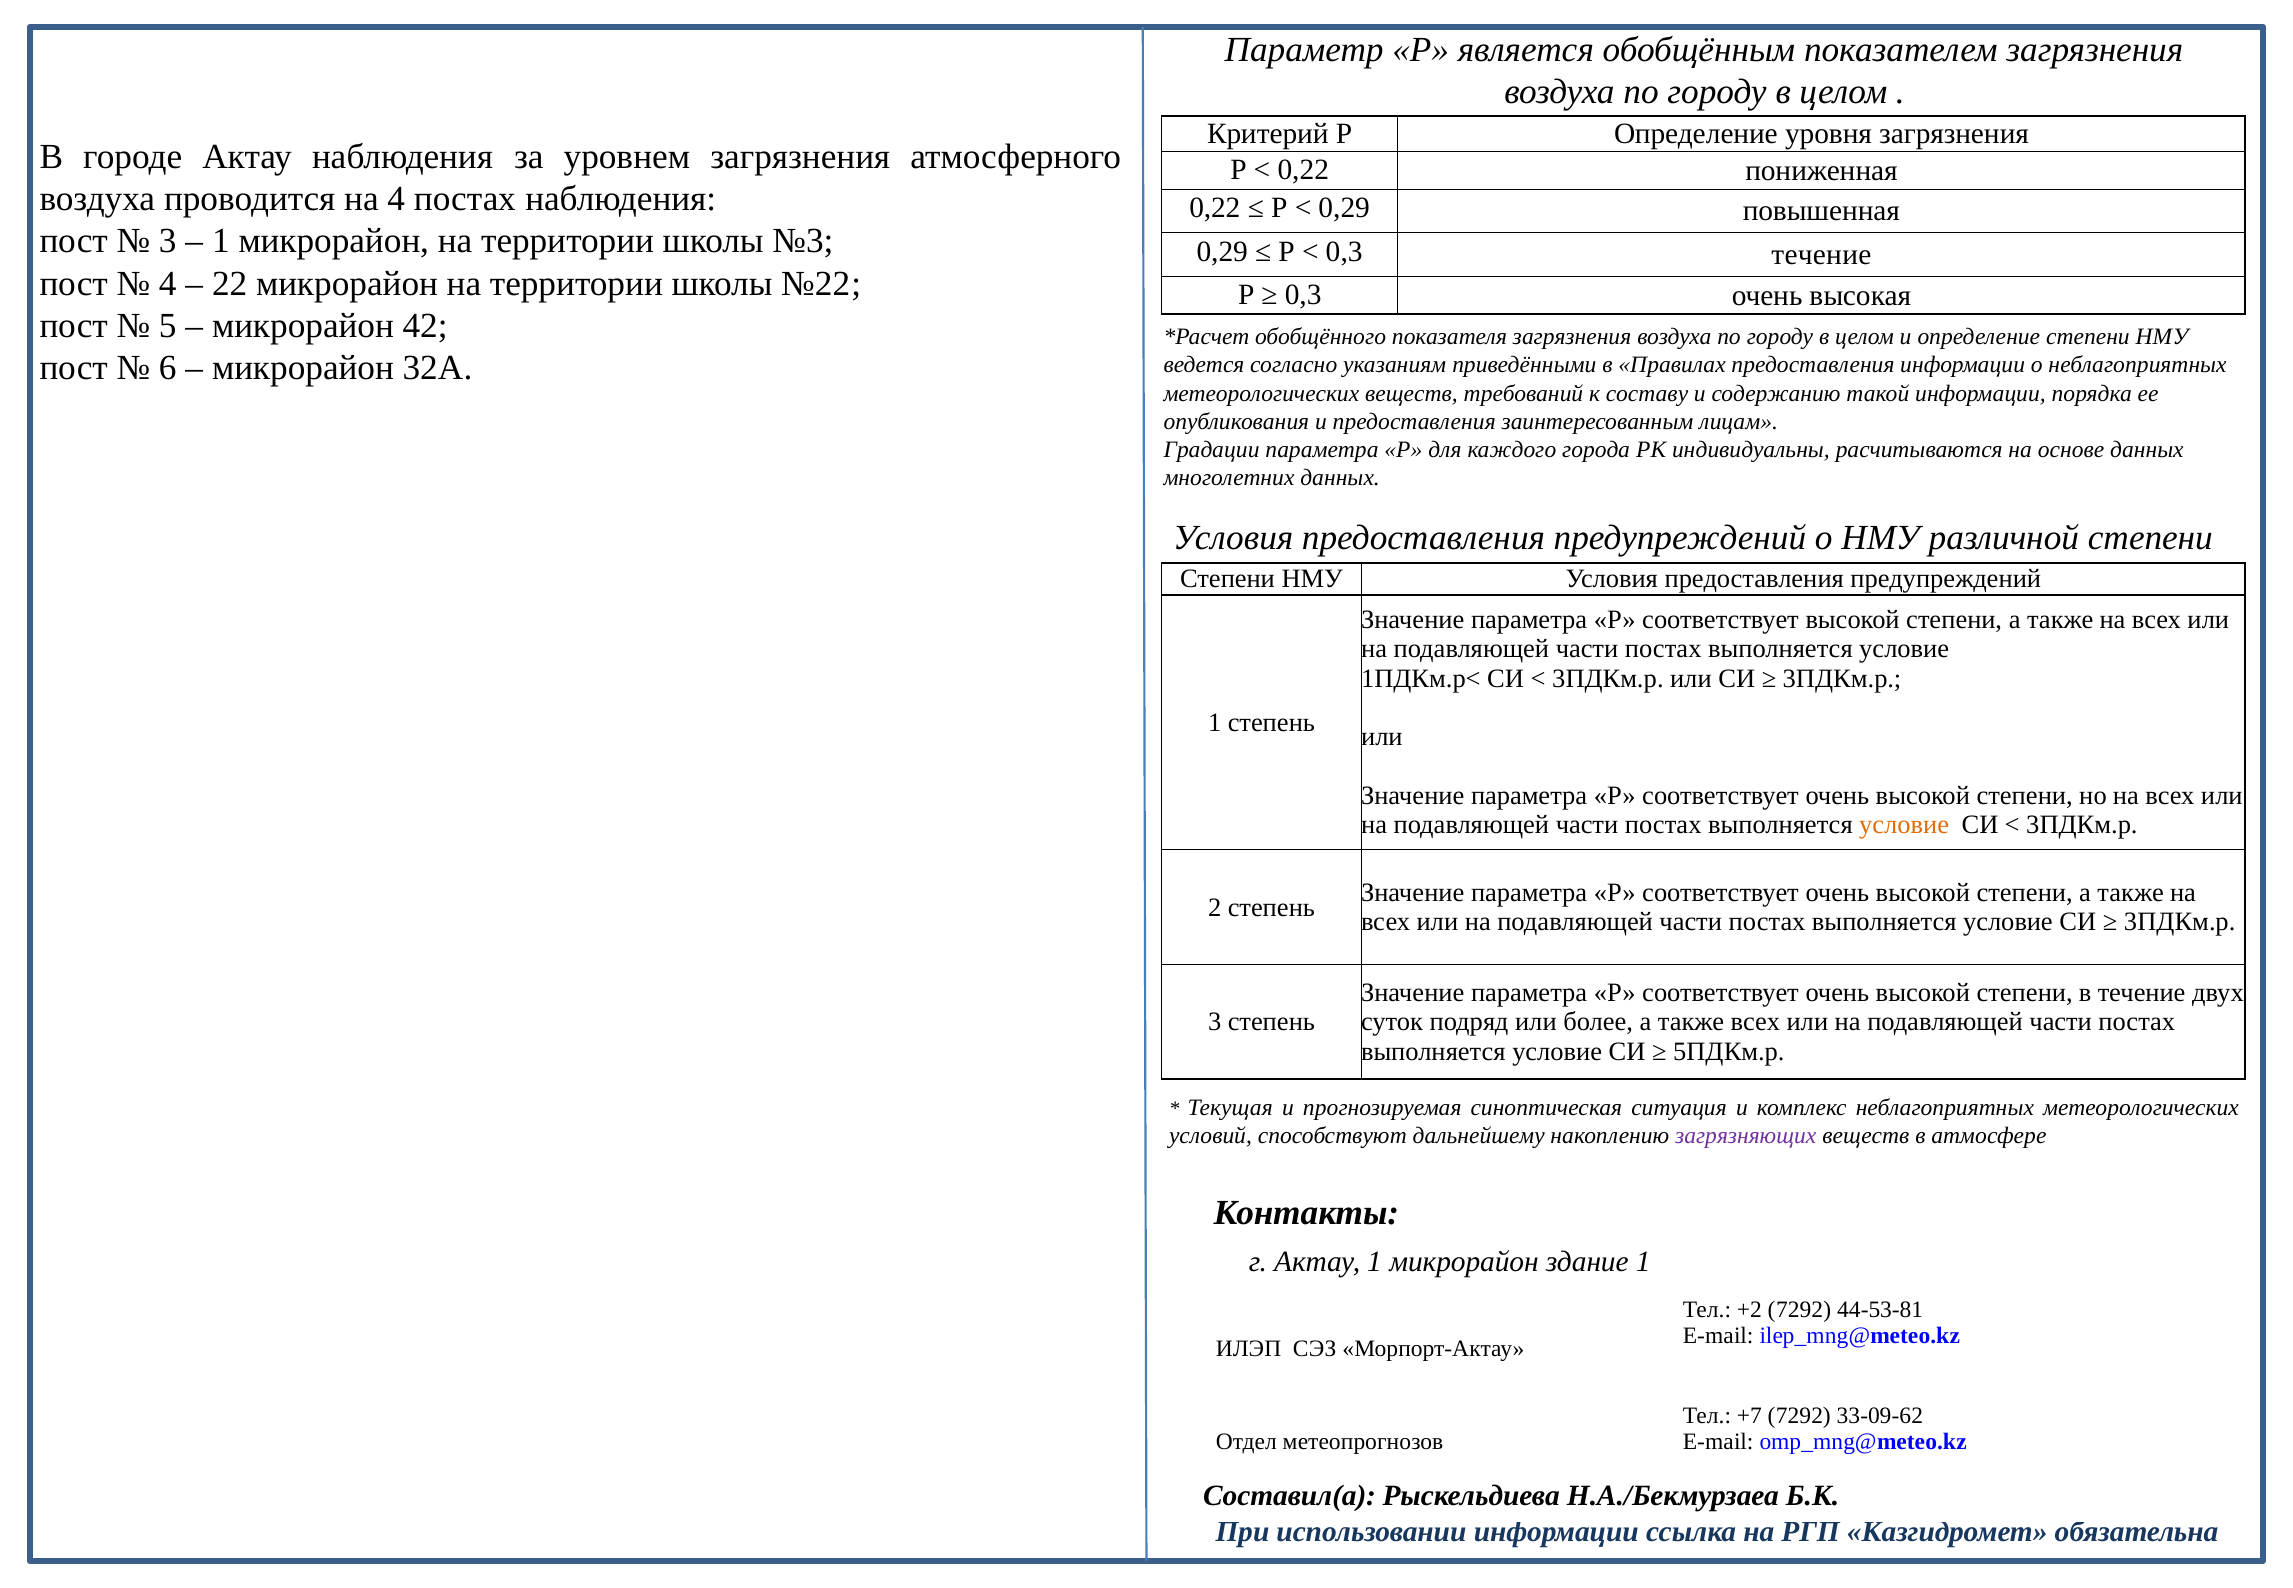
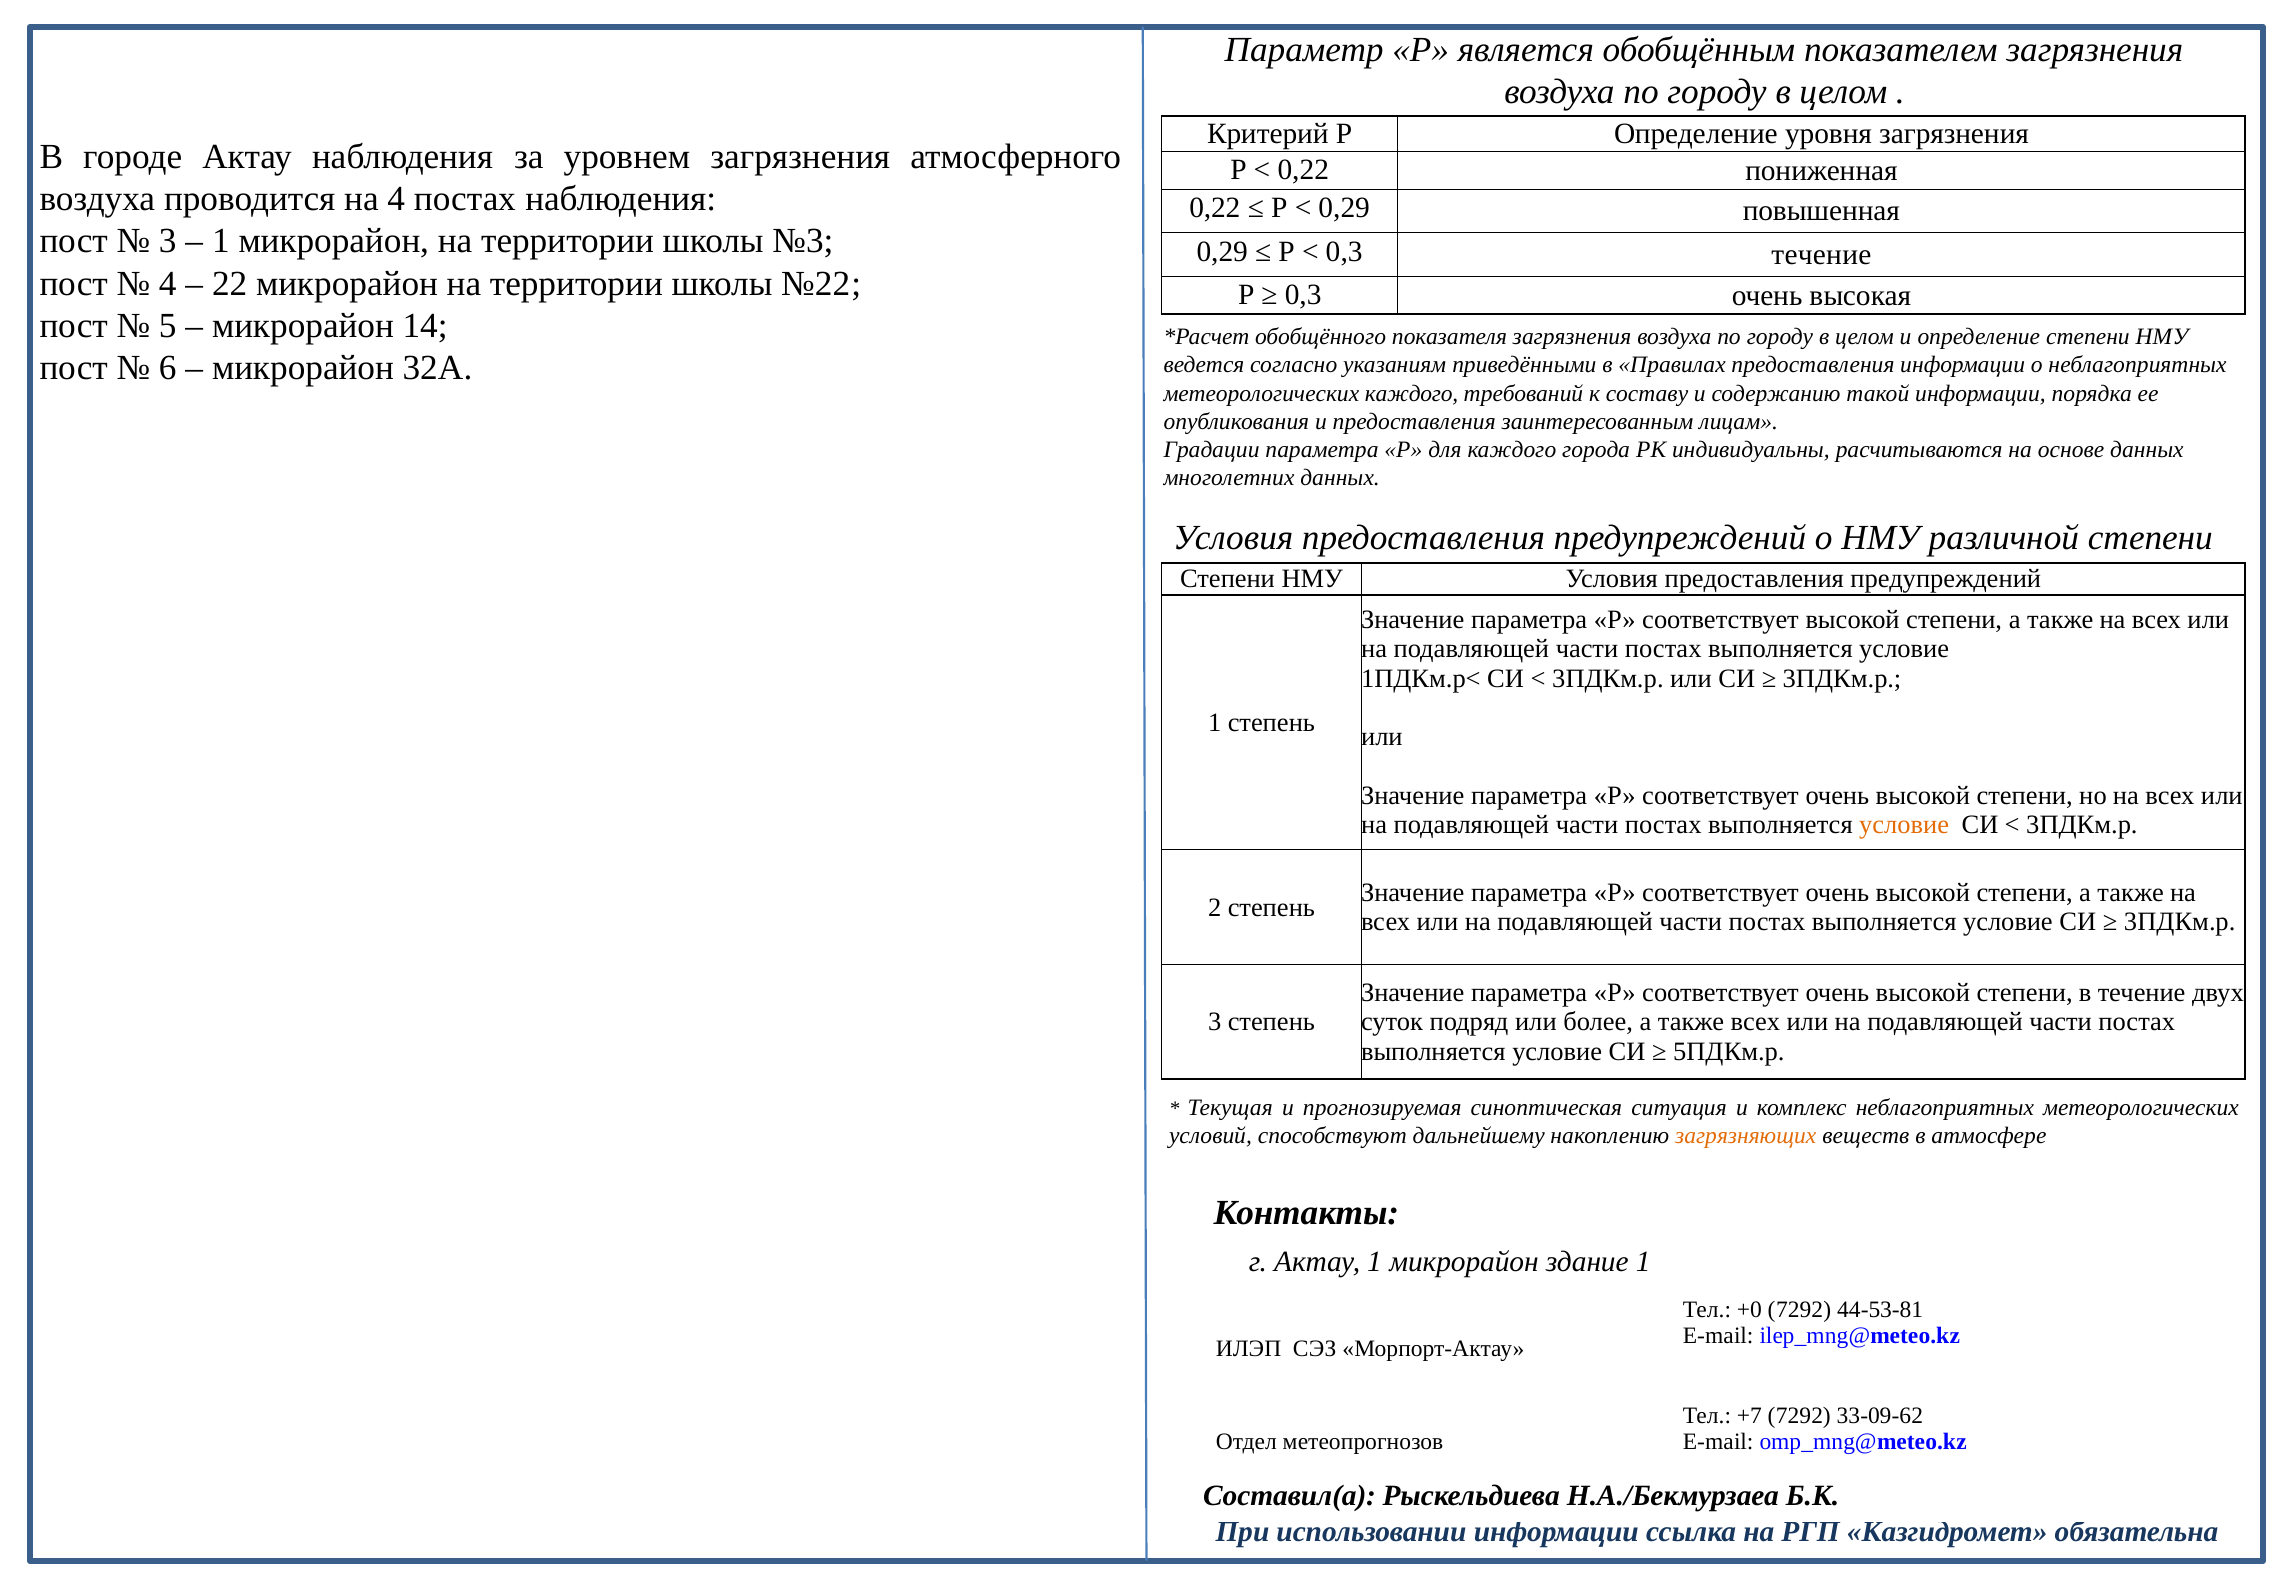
42: 42 -> 14
метеорологических веществ: веществ -> каждого
загрязняющих colour: purple -> orange
+2: +2 -> +0
